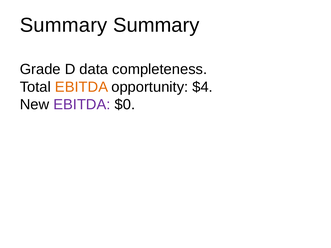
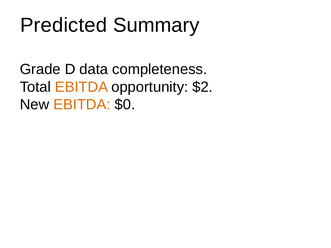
Summary at (64, 25): Summary -> Predicted
$4: $4 -> $2
EBITDA at (82, 105) colour: purple -> orange
